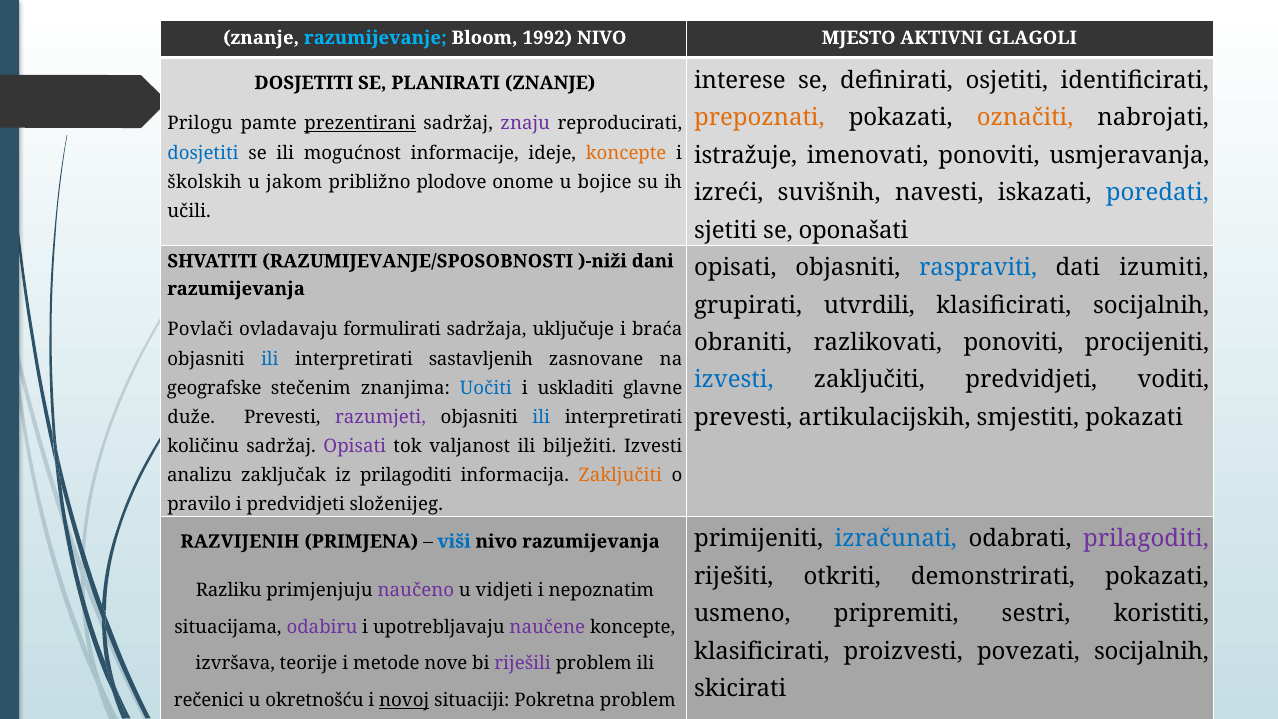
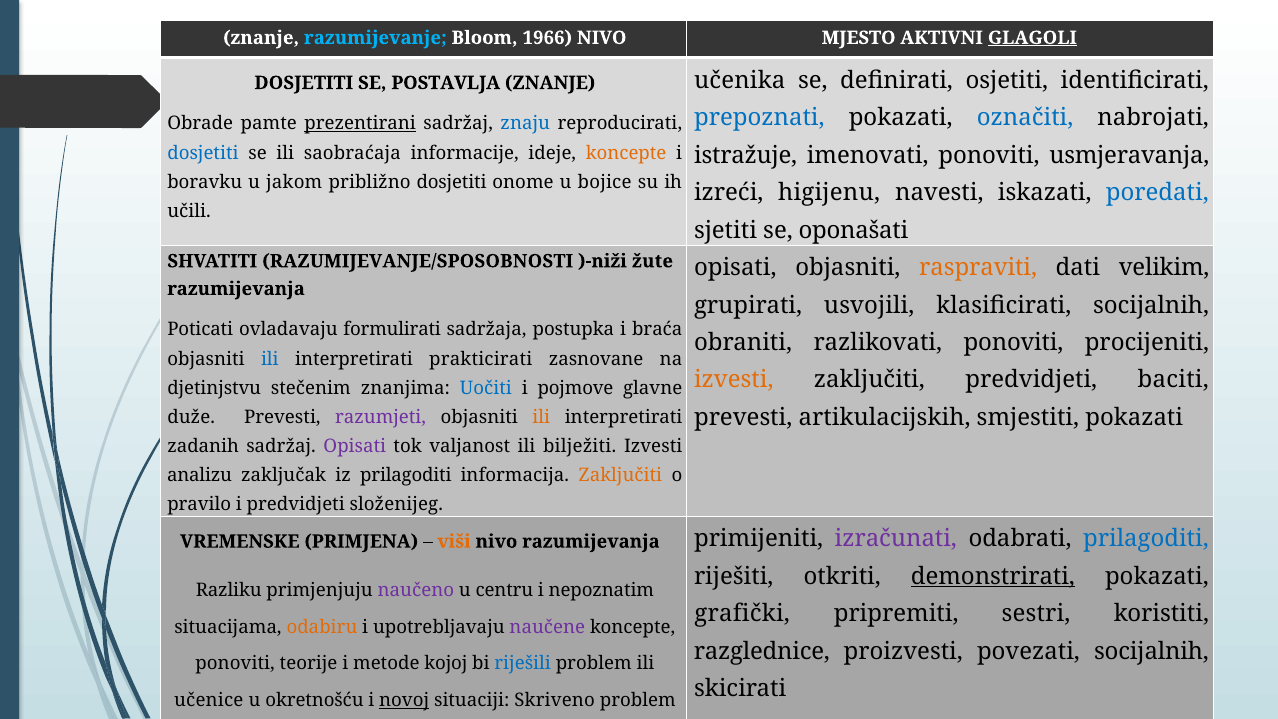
1992: 1992 -> 1966
GLAGOLI underline: none -> present
interese: interese -> učenika
PLANIRATI: PLANIRATI -> POSTAVLJA
prepoznati colour: orange -> blue
označiti colour: orange -> blue
Prilogu: Prilogu -> Obrade
znaju colour: purple -> blue
mogućnost: mogućnost -> saobraćaja
školskih: školskih -> boravku
približno plodove: plodove -> dosjetiti
suvišnih: suvišnih -> higijenu
dani: dani -> žute
raspraviti colour: blue -> orange
izumiti: izumiti -> velikim
utvrdili: utvrdili -> usvojili
Povlači: Povlači -> Poticati
uključuje: uključuje -> postupka
sastavljenih: sastavljenih -> prakticirati
izvesti at (734, 380) colour: blue -> orange
voditi: voditi -> baciti
geografske: geografske -> djetinjstvu
uskladiti: uskladiti -> pojmove
ili at (541, 417) colour: blue -> orange
količinu: količinu -> zadanih
izračunati colour: blue -> purple
prilagoditi at (1146, 539) colour: purple -> blue
RAZVIJENIH: RAZVIJENIH -> VREMENSKE
viši colour: blue -> orange
demonstrirati underline: none -> present
vidjeti: vidjeti -> centru
usmeno: usmeno -> grafički
odabiru colour: purple -> orange
klasificirati at (762, 651): klasificirati -> razglednice
izvršava at (235, 664): izvršava -> ponoviti
nove: nove -> kojoj
riješili colour: purple -> blue
rečenici: rečenici -> učenice
Pokretna: Pokretna -> Skriveno
